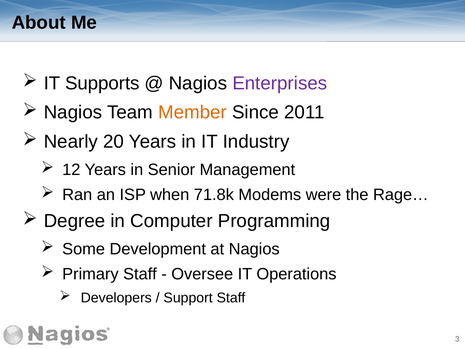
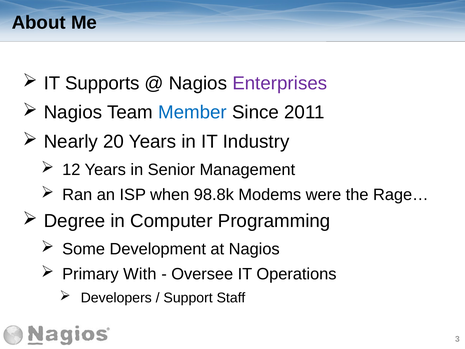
Member colour: orange -> blue
71.8k: 71.8k -> 98.8k
Primary Staff: Staff -> With
